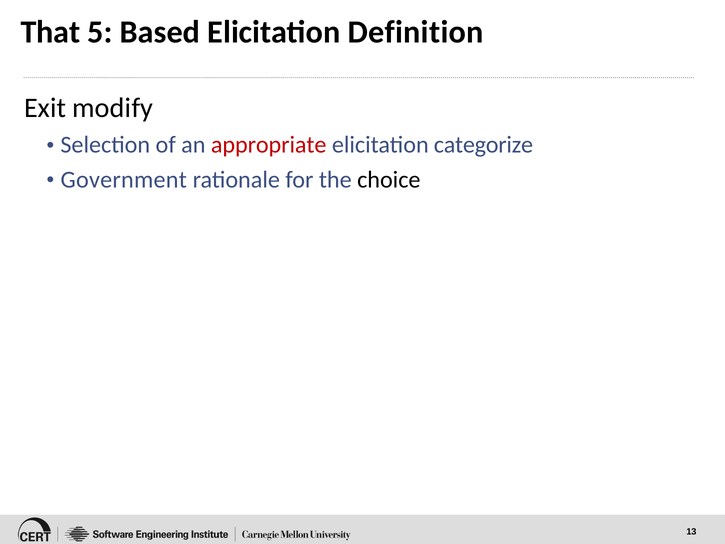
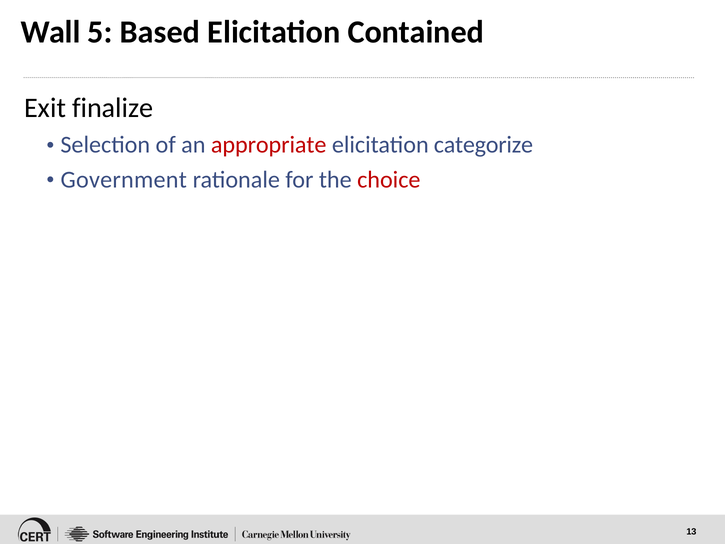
That: That -> Wall
Definition: Definition -> Contained
modify: modify -> finalize
choice colour: black -> red
